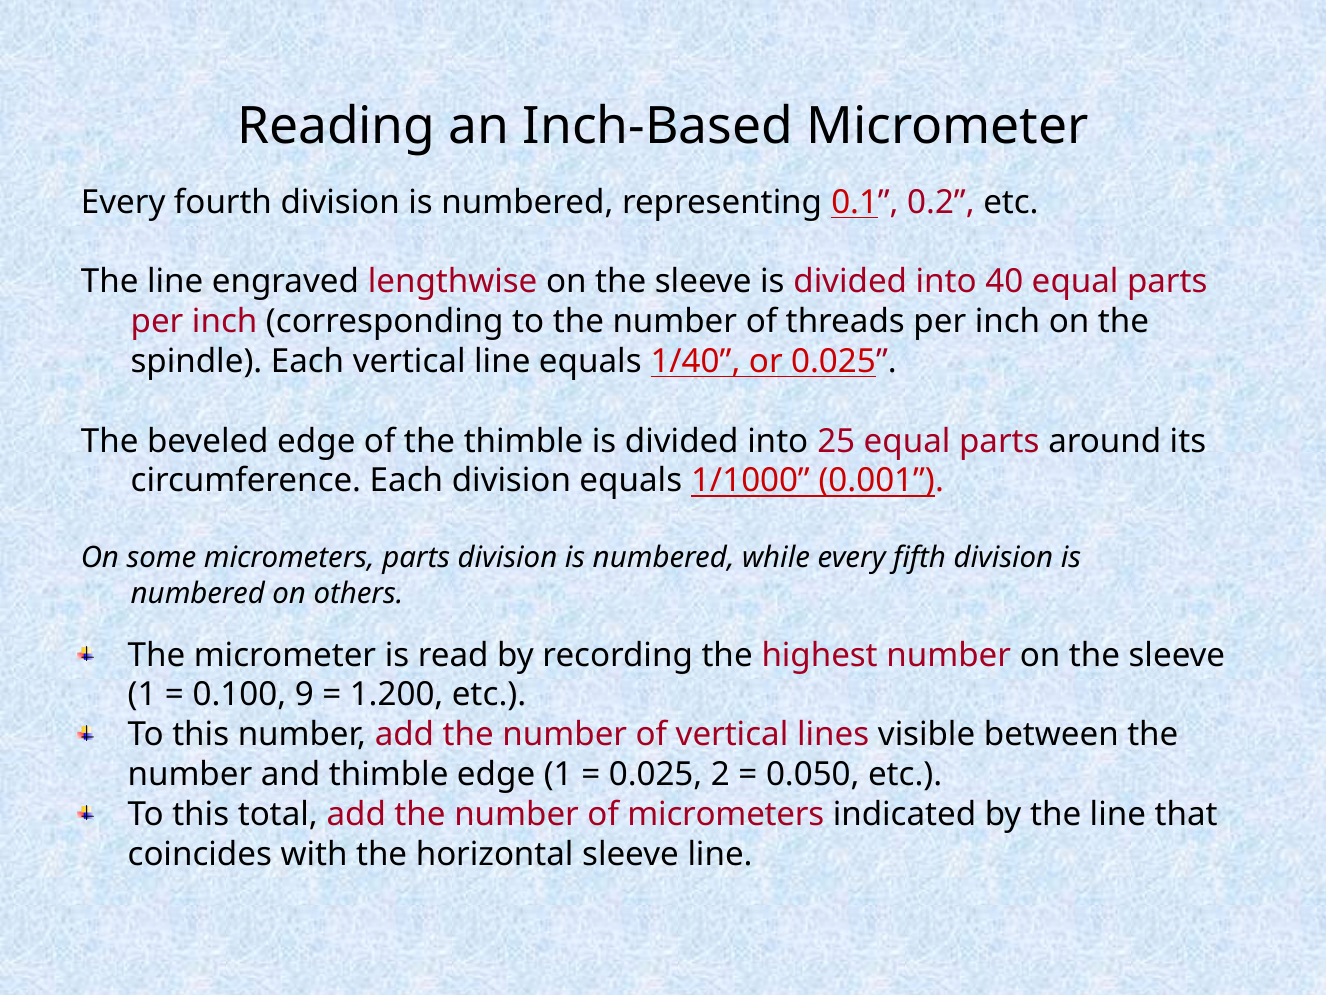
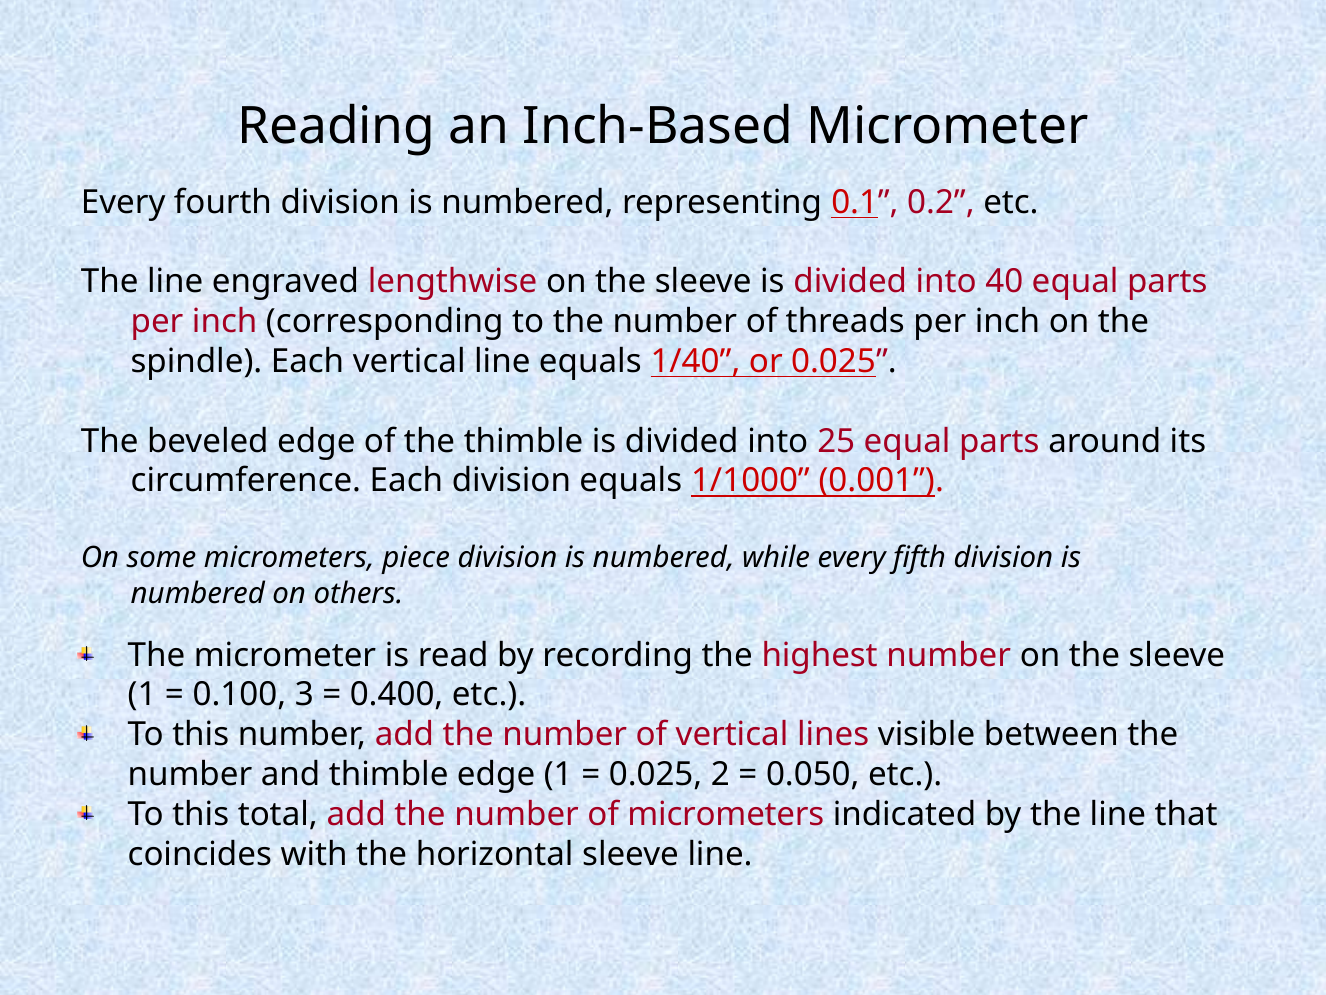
micrometers parts: parts -> piece
9: 9 -> 3
1.200: 1.200 -> 0.400
